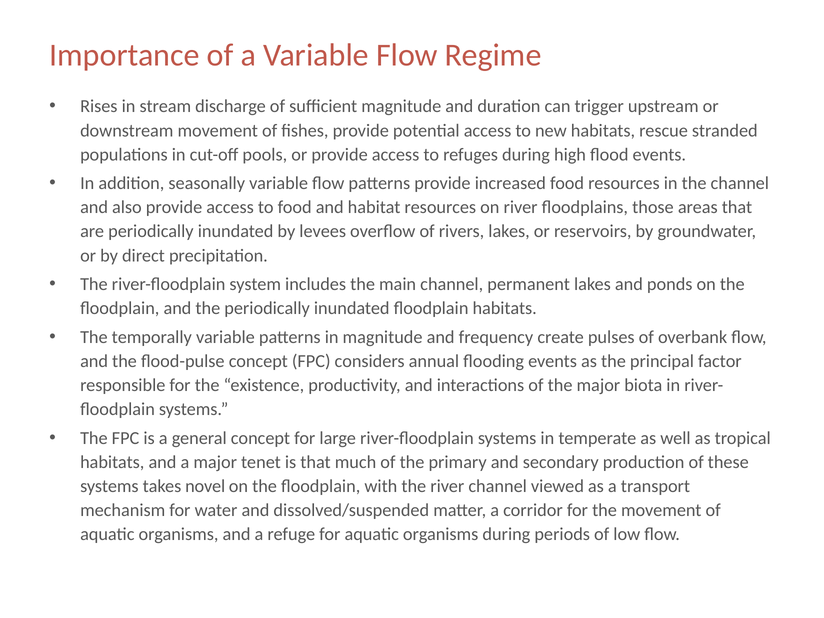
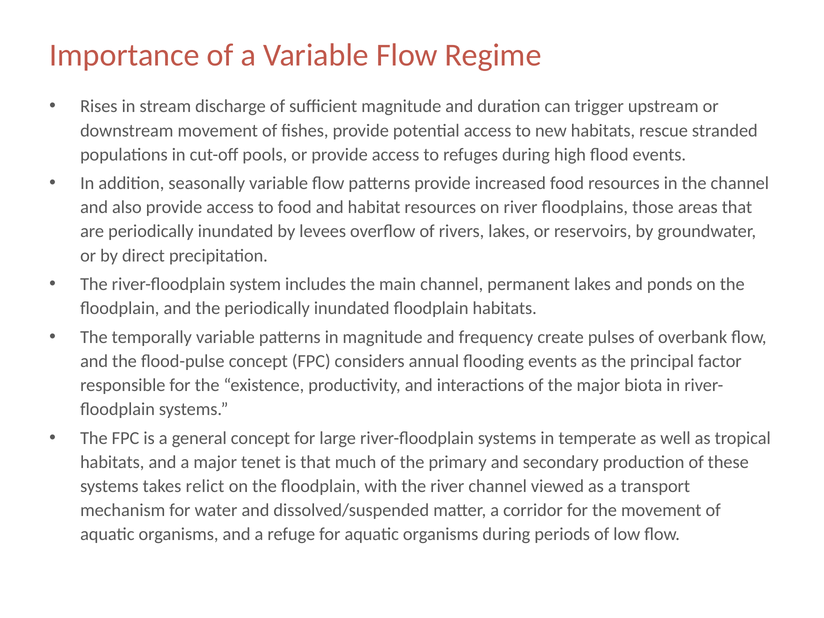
novel: novel -> relict
